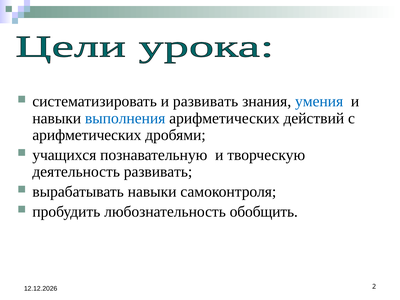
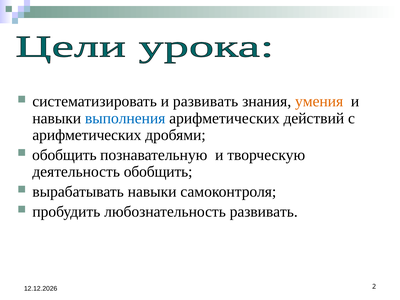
умения colour: blue -> orange
учащихся at (64, 155): учащихся -> обобщить
деятельность развивать: развивать -> обобщить
любознательность обобщить: обобщить -> развивать
